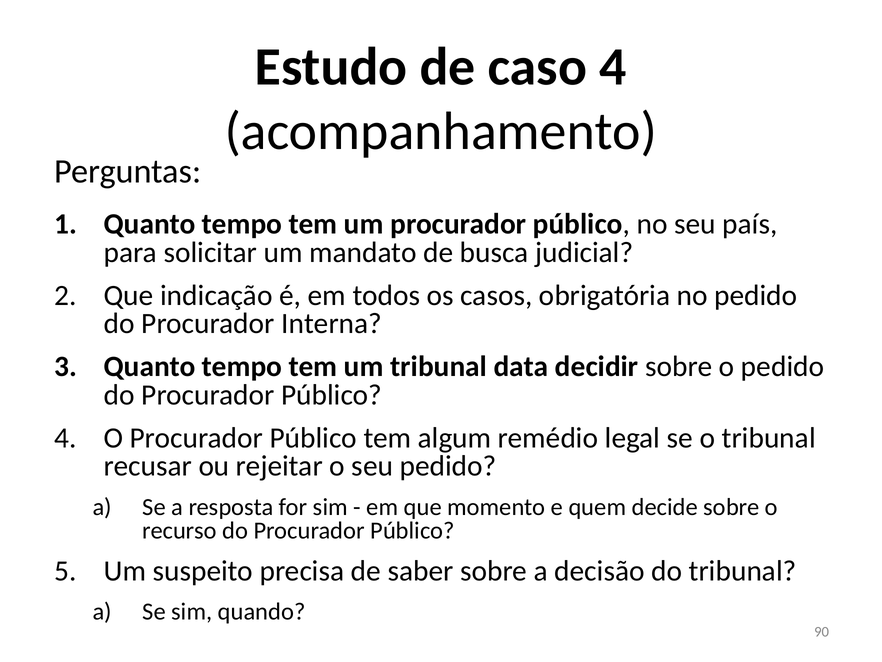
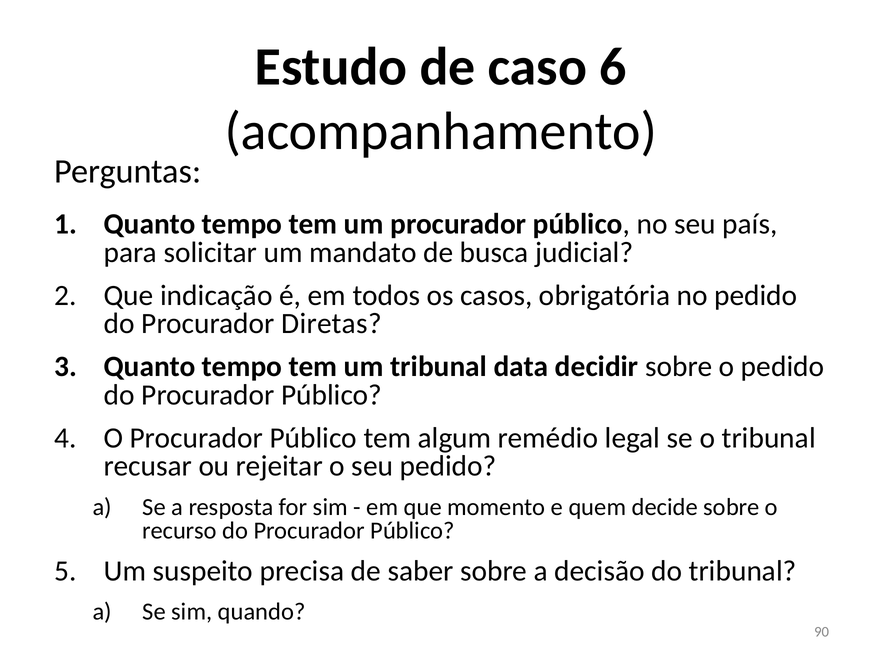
caso 4: 4 -> 6
Interna: Interna -> Diretas
